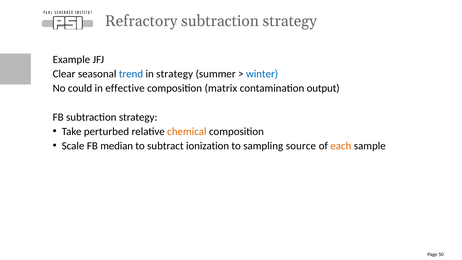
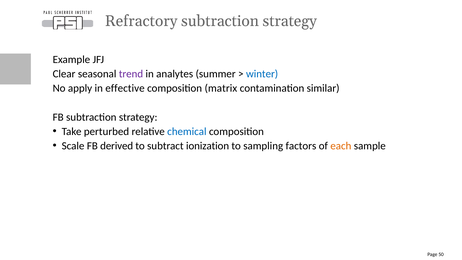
trend colour: blue -> purple
in strategy: strategy -> analytes
could: could -> apply
output: output -> similar
chemical colour: orange -> blue
median: median -> derived
source: source -> factors
